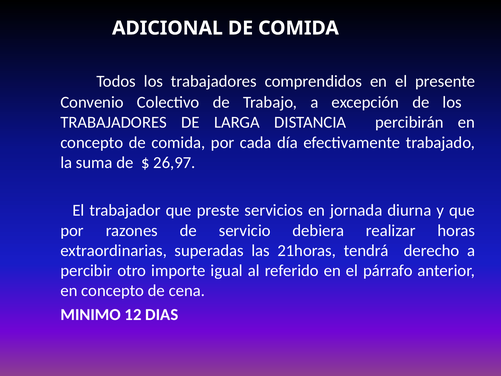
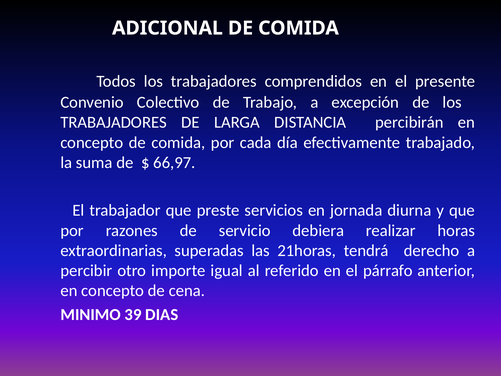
26,97: 26,97 -> 66,97
12: 12 -> 39
